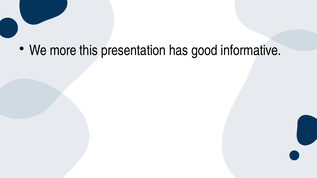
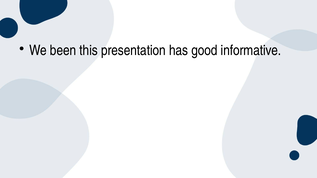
more: more -> been
